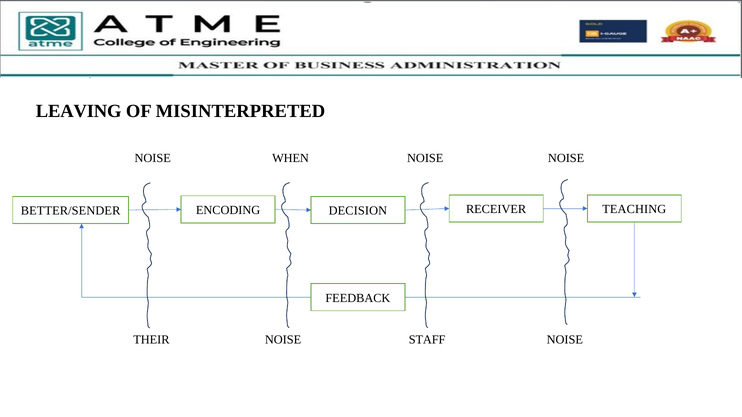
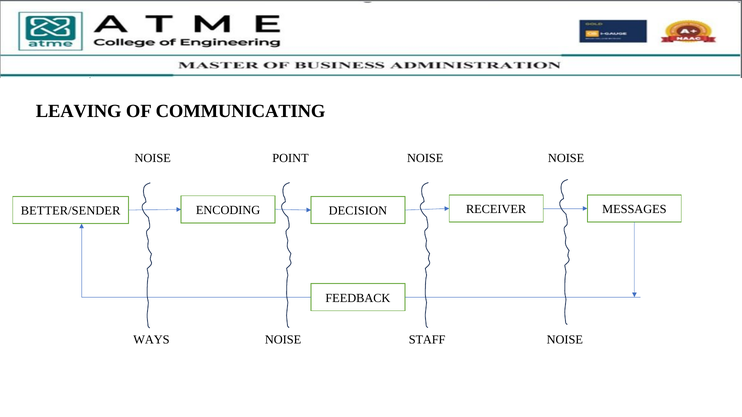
MISINTERPRETED: MISINTERPRETED -> COMMUNICATING
WHEN: WHEN -> POINT
TEACHING: TEACHING -> MESSAGES
THEIR: THEIR -> WAYS
